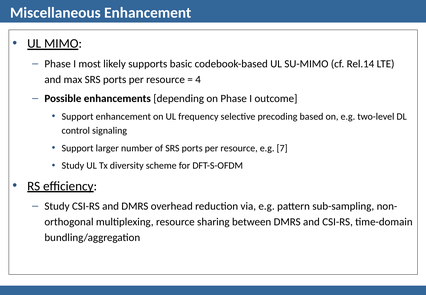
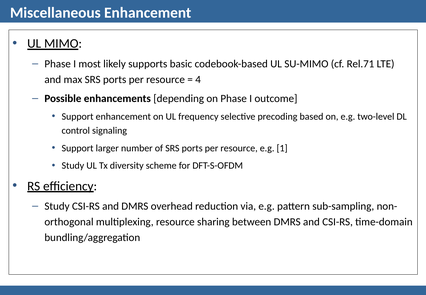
Rel.14: Rel.14 -> Rel.71
7: 7 -> 1
